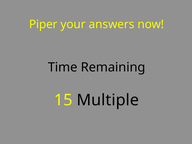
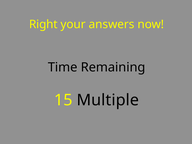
Piper: Piper -> Right
